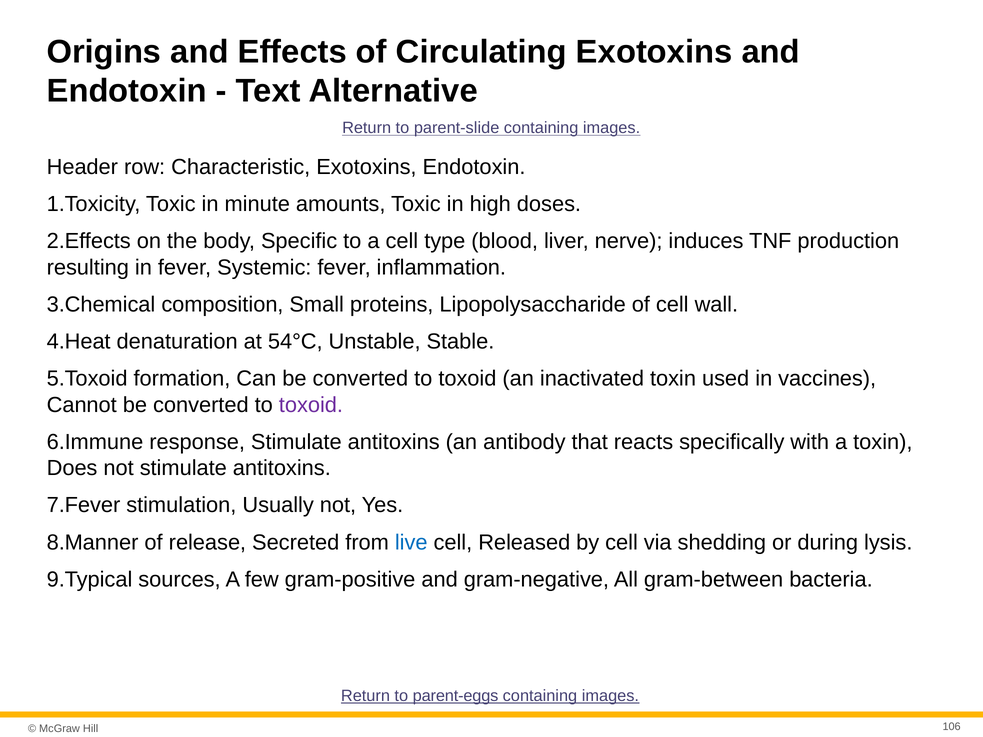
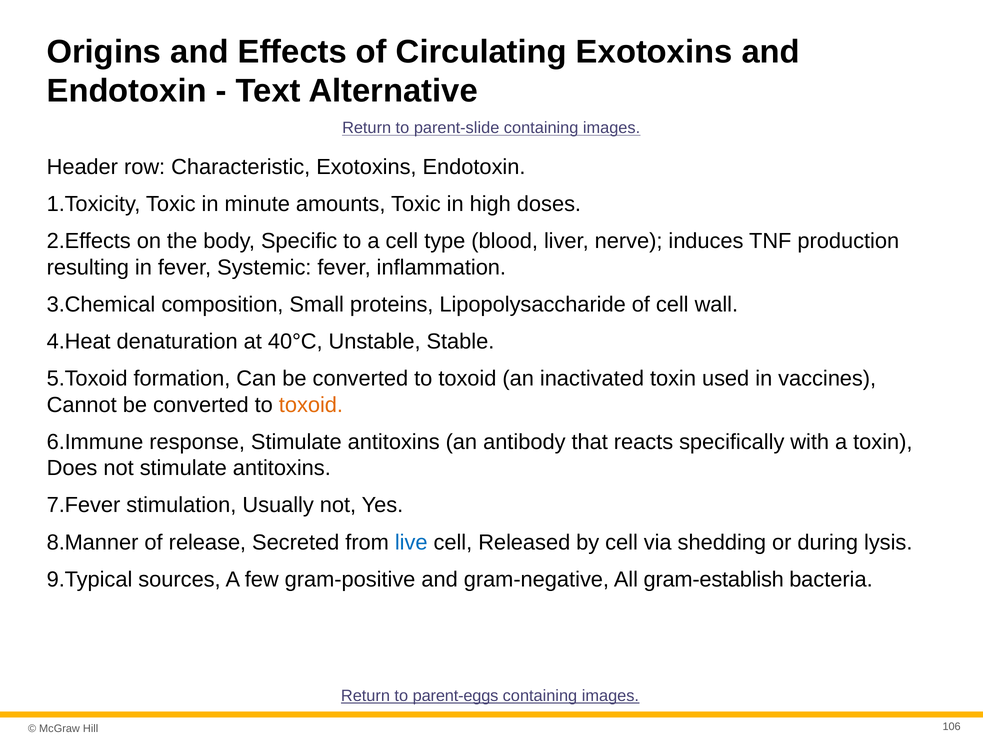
54°C: 54°C -> 40°C
toxoid at (311, 405) colour: purple -> orange
gram-between: gram-between -> gram-establish
